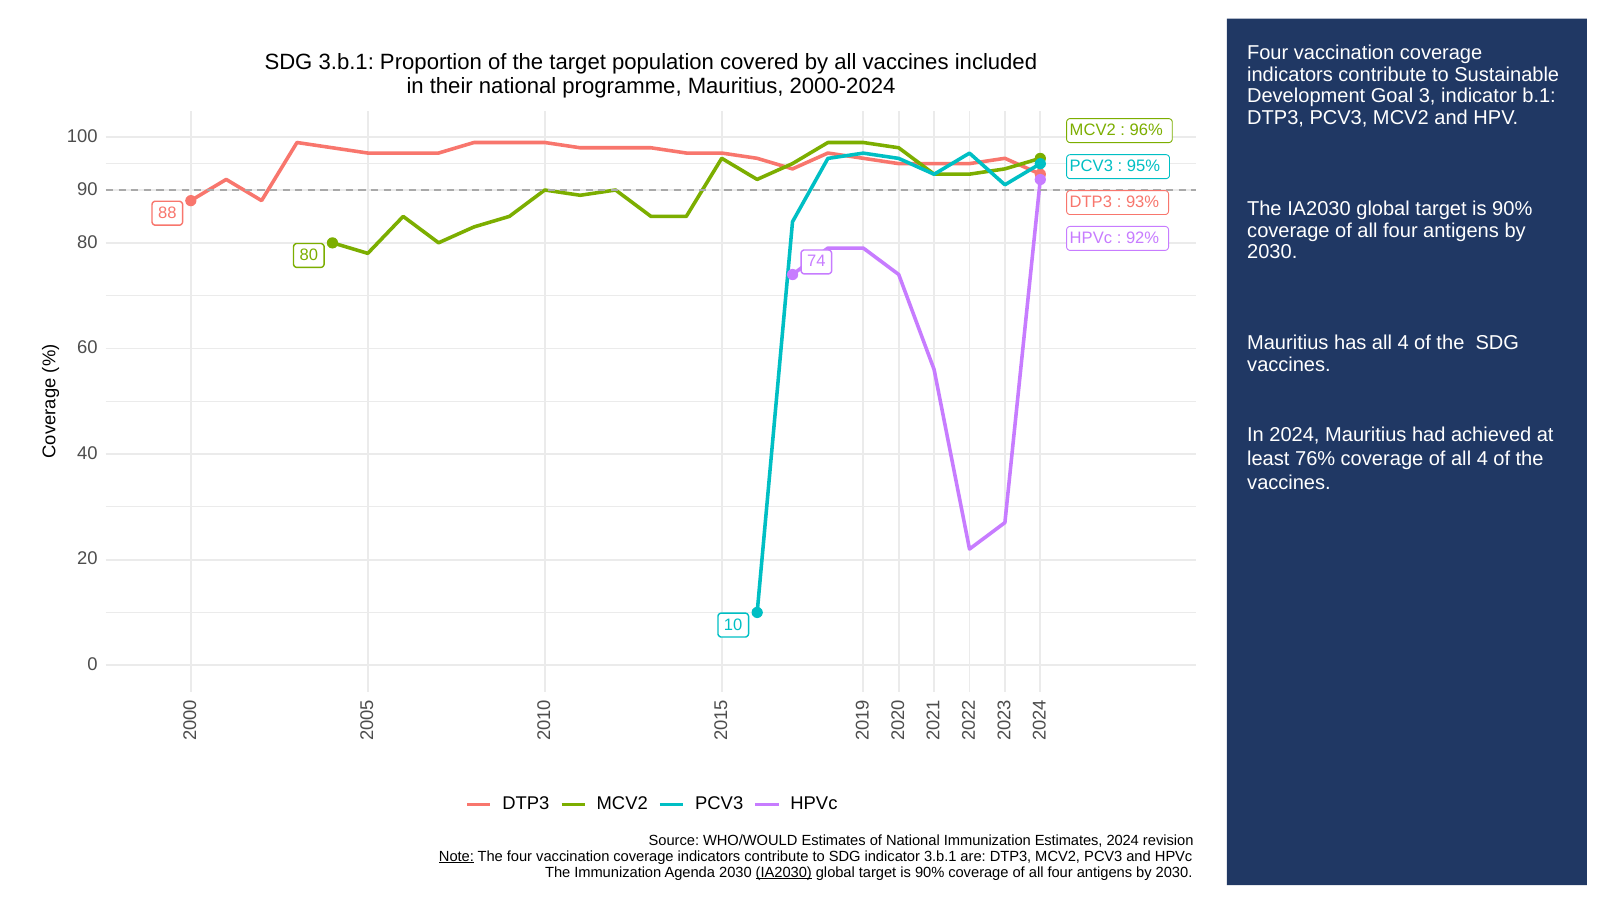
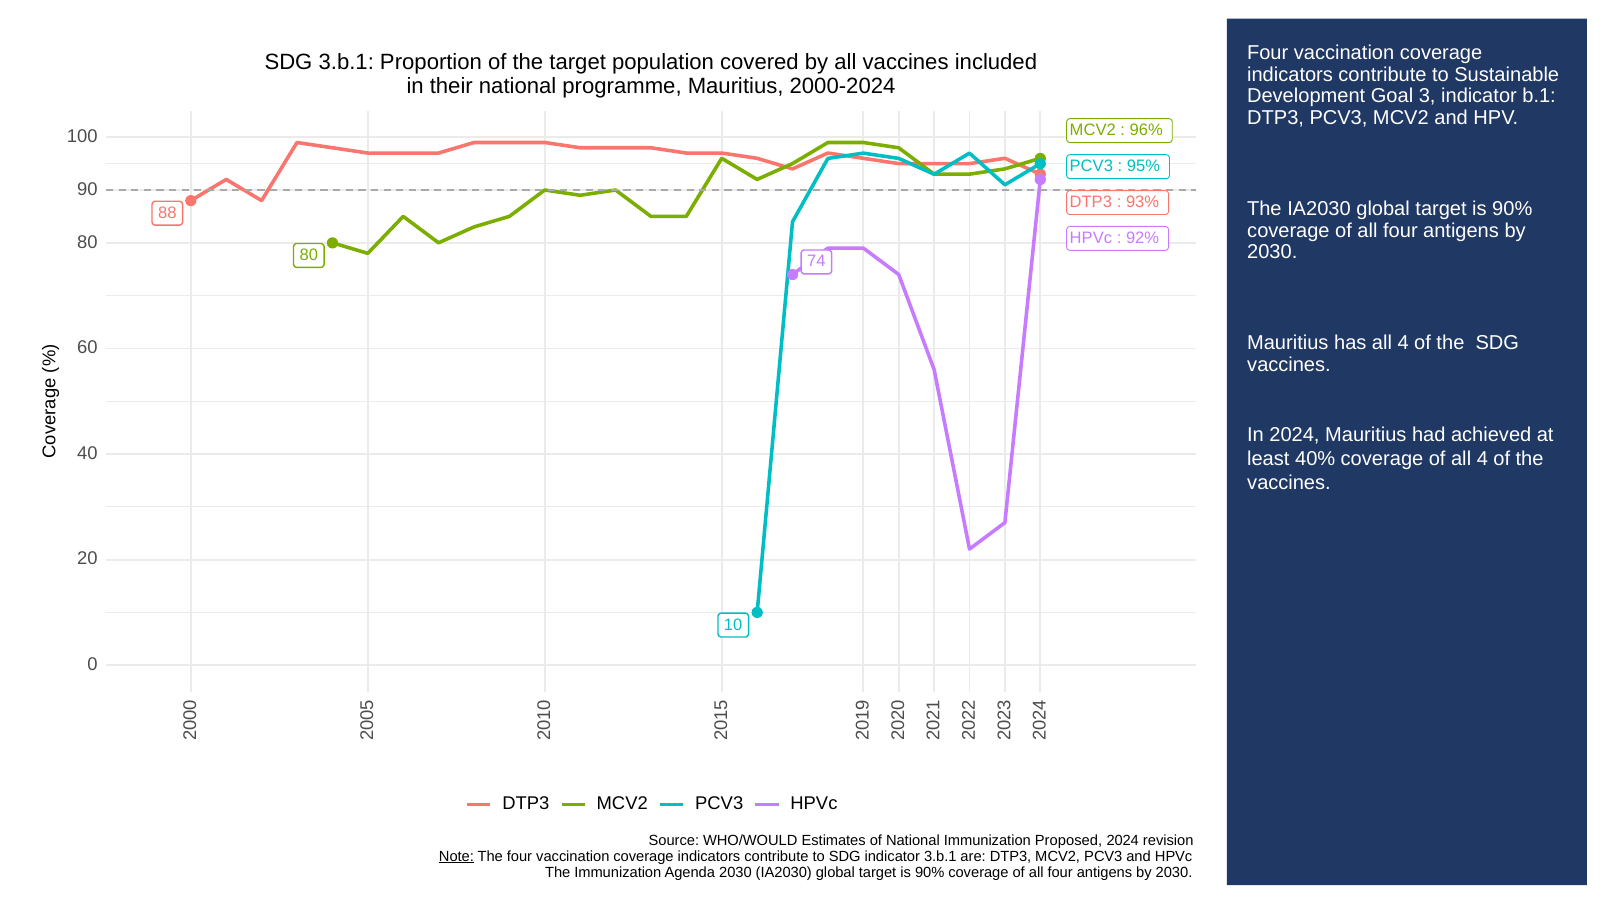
76%: 76% -> 40%
Immunization Estimates: Estimates -> Proposed
IA2030 at (784, 872) underline: present -> none
